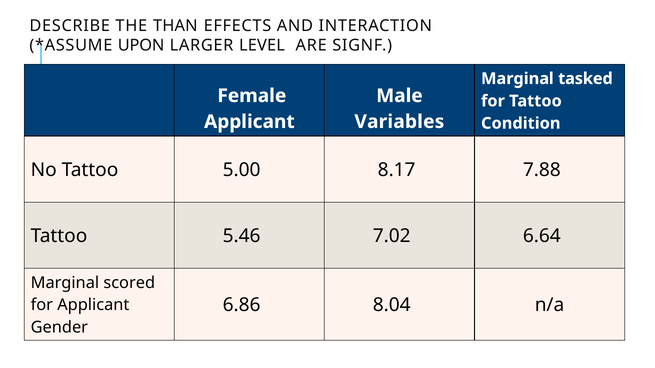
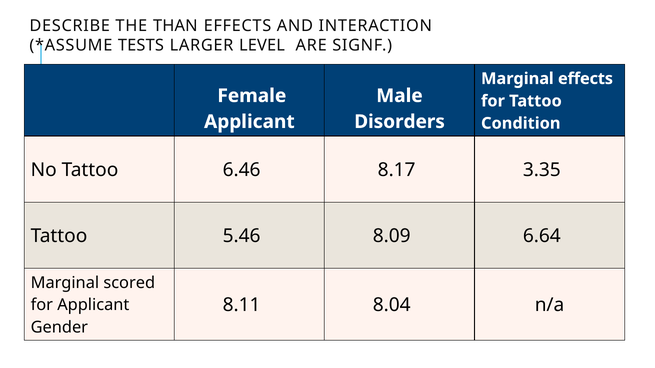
UPON: UPON -> TESTS
Marginal tasked: tasked -> effects
Variables: Variables -> Disorders
5.00: 5.00 -> 6.46
7.88: 7.88 -> 3.35
7.02: 7.02 -> 8.09
6.86: 6.86 -> 8.11
